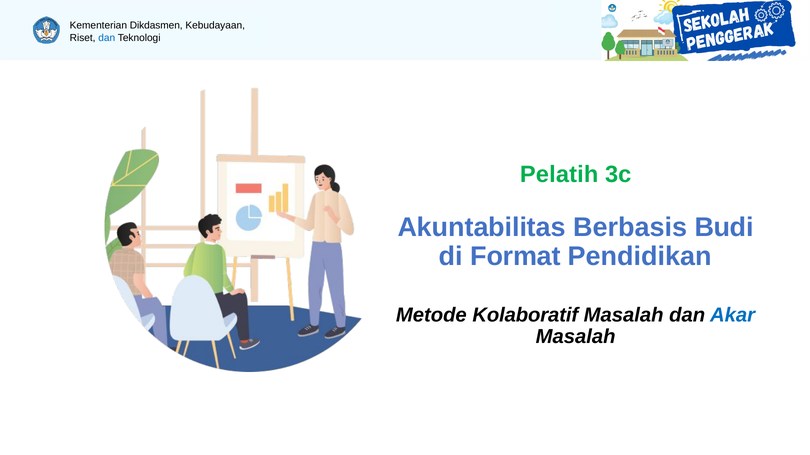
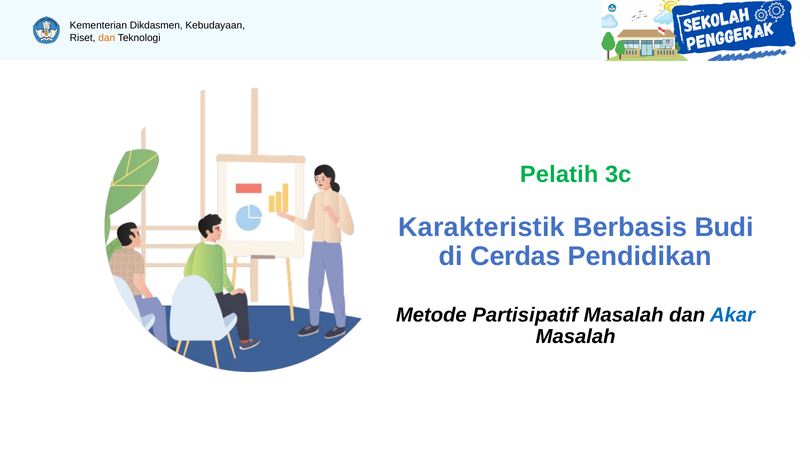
dan at (107, 38) colour: blue -> orange
Akuntabilitas: Akuntabilitas -> Karakteristik
Format: Format -> Cerdas
Kolaboratif: Kolaboratif -> Partisipatif
